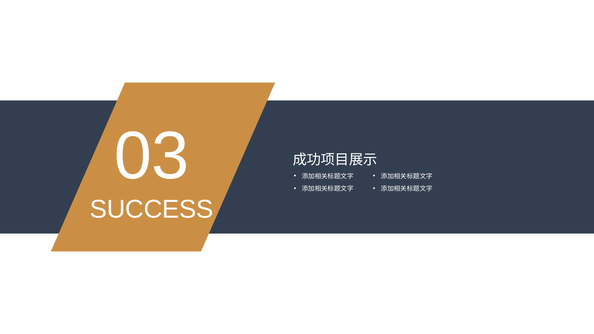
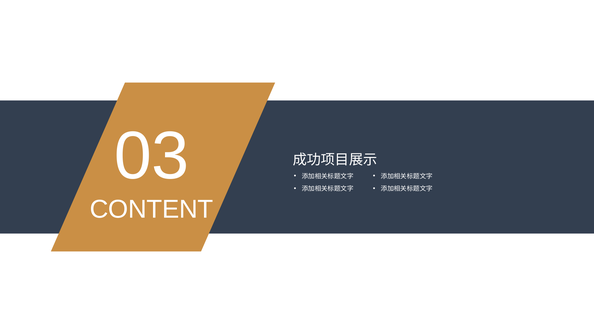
SUCCESS: SUCCESS -> CONTENT
